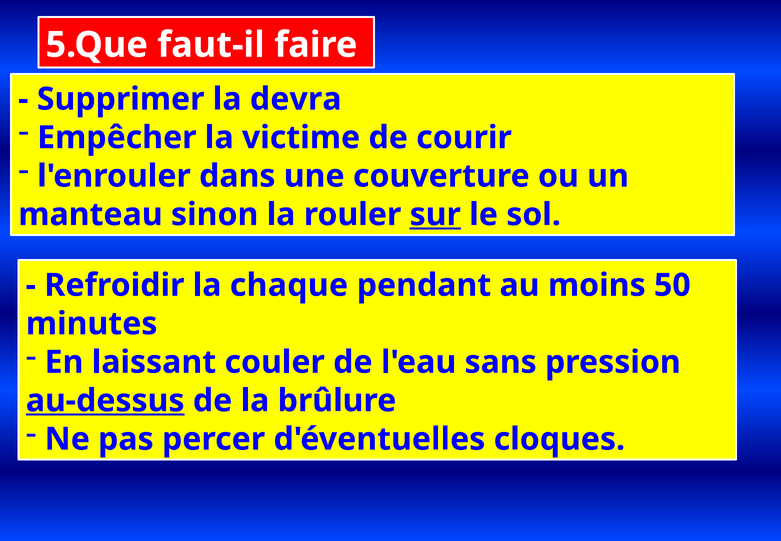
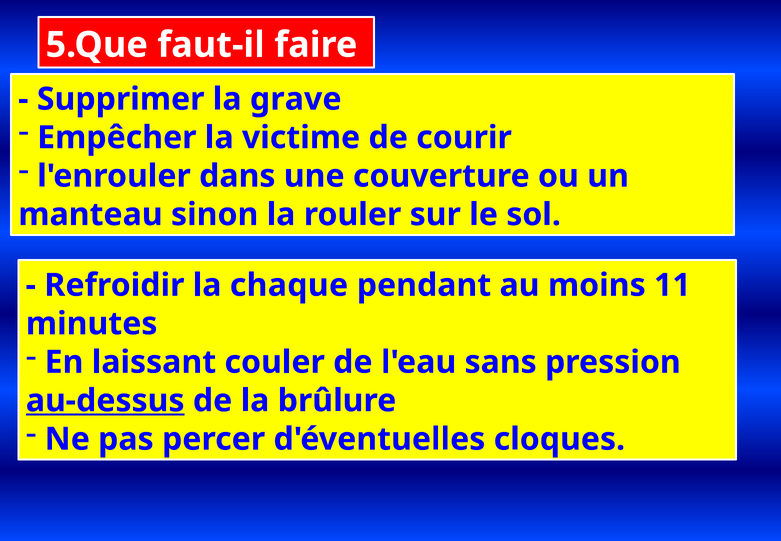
devra: devra -> grave
sur underline: present -> none
50: 50 -> 11
